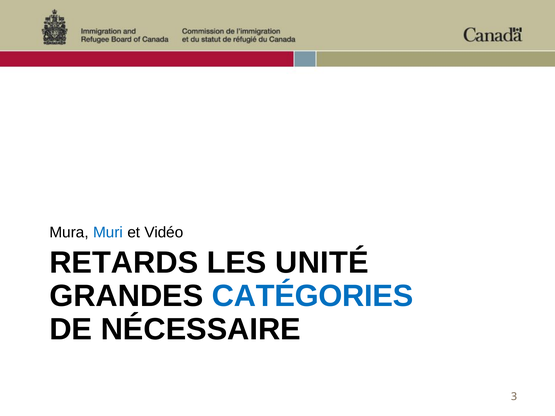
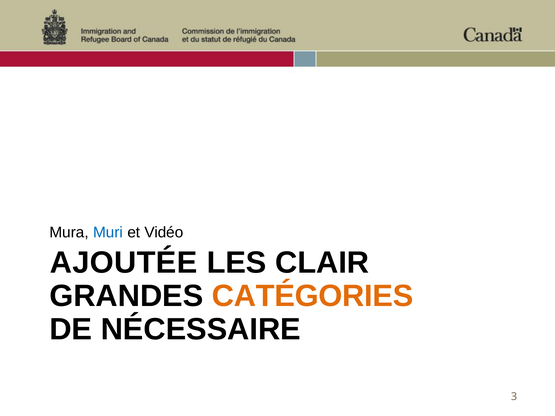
RETARDS: RETARDS -> AJOUTÉE
UNITÉ: UNITÉ -> CLAIR
CATÉGORIES colour: blue -> orange
